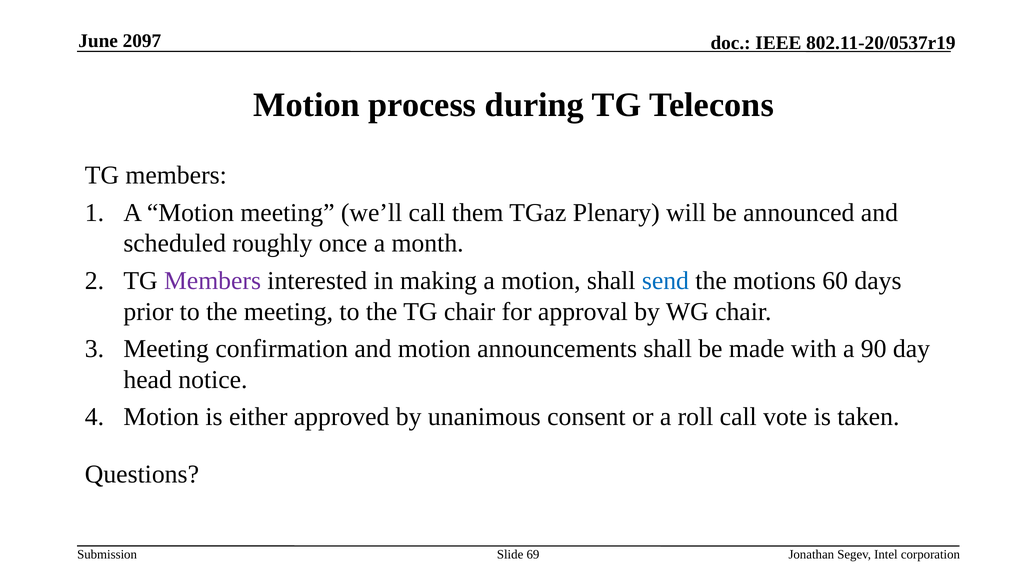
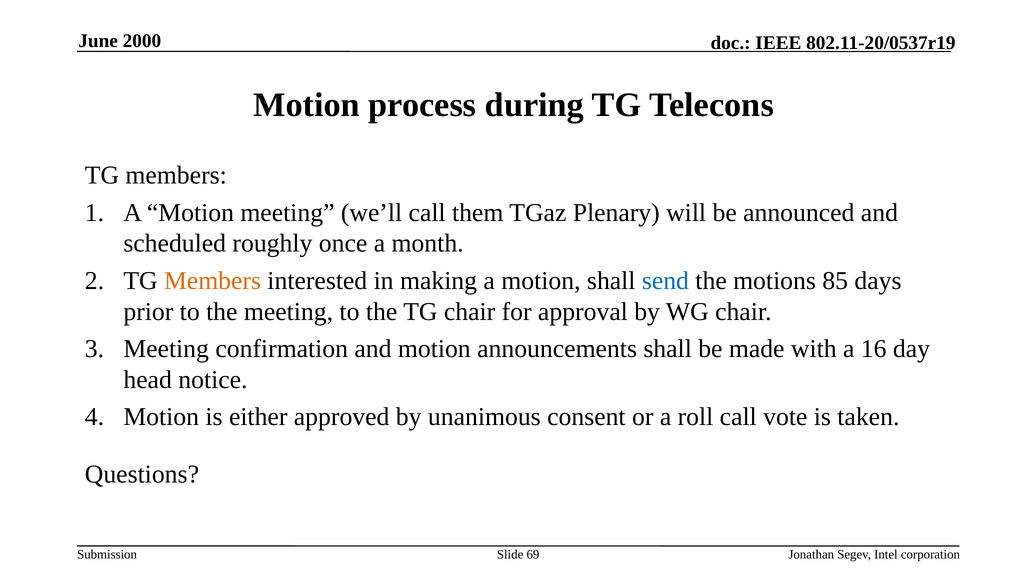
2097: 2097 -> 2000
Members at (213, 281) colour: purple -> orange
60: 60 -> 85
90: 90 -> 16
